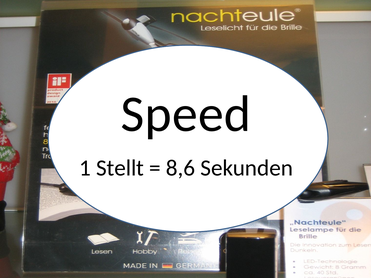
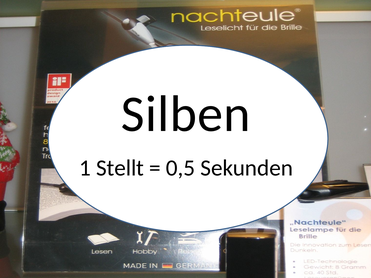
Speed: Speed -> Silben
8,6: 8,6 -> 0,5
